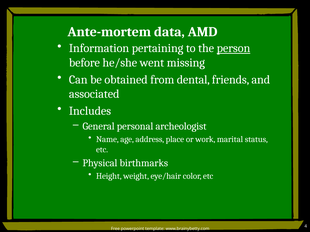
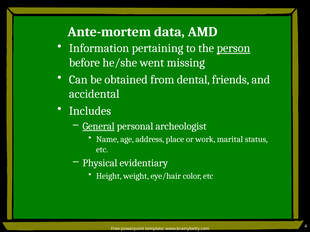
associated: associated -> accidental
General underline: none -> present
birthmarks: birthmarks -> evidentiary
